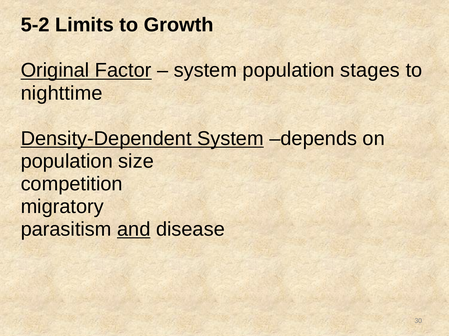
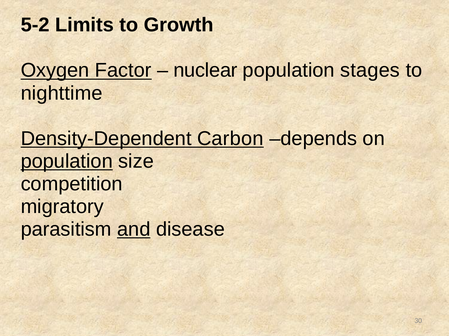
Original: Original -> Oxygen
system at (205, 71): system -> nuclear
Density-Dependent System: System -> Carbon
population at (67, 162) underline: none -> present
